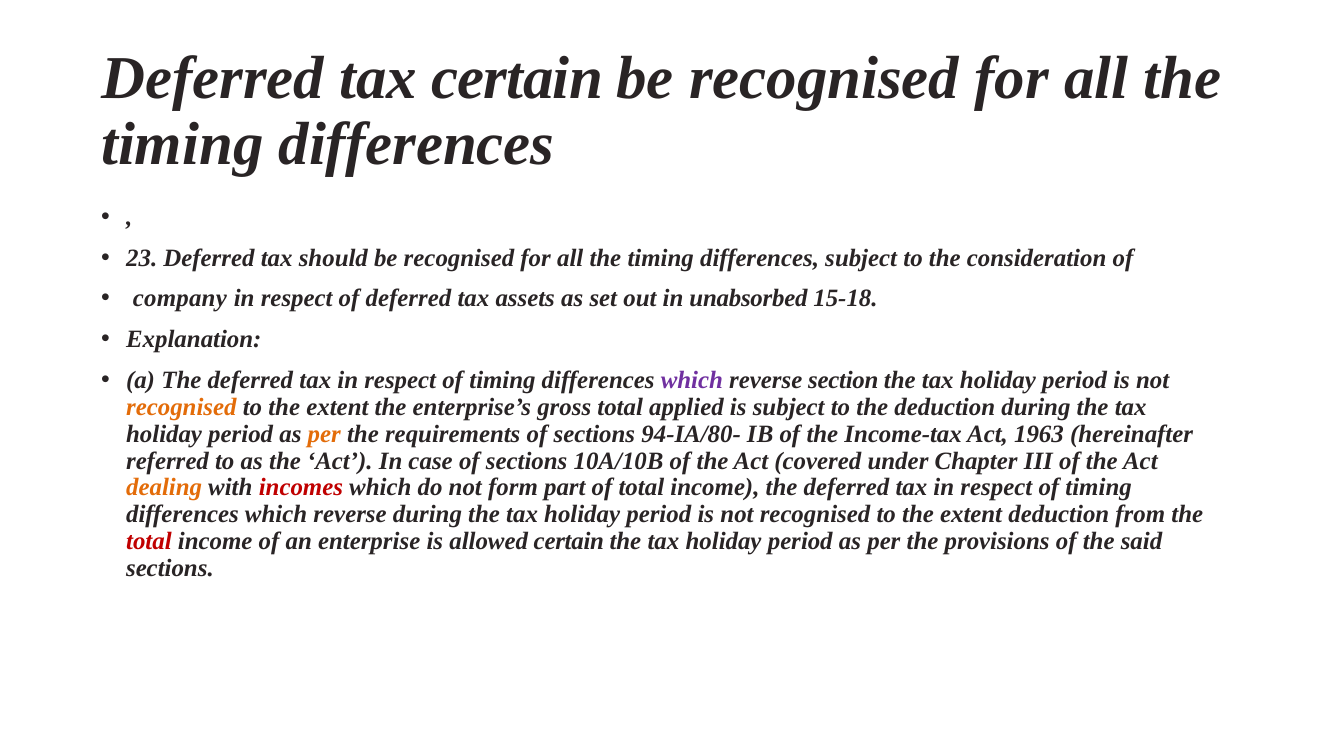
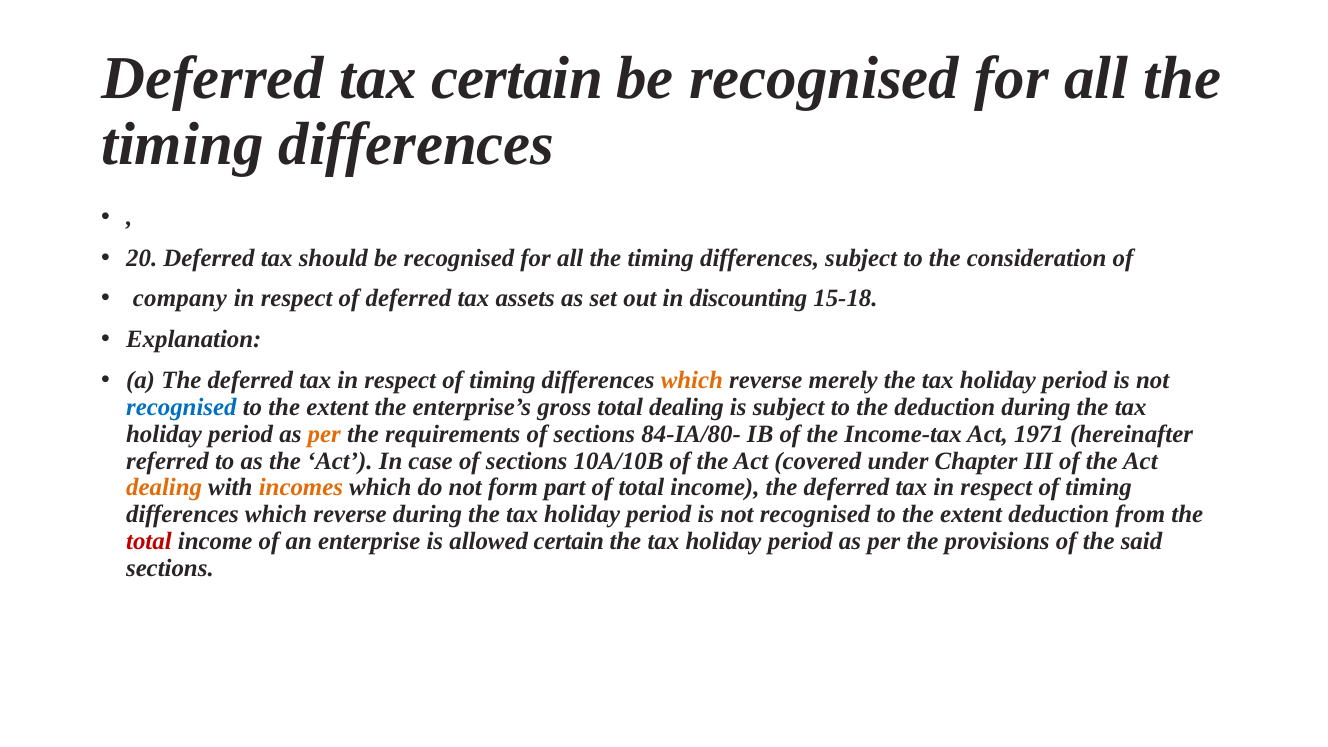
23: 23 -> 20
unabsorbed: unabsorbed -> discounting
which at (692, 380) colour: purple -> orange
section: section -> merely
recognised at (181, 407) colour: orange -> blue
total applied: applied -> dealing
94-IA/80-: 94-IA/80- -> 84-IA/80-
1963: 1963 -> 1971
incomes colour: red -> orange
